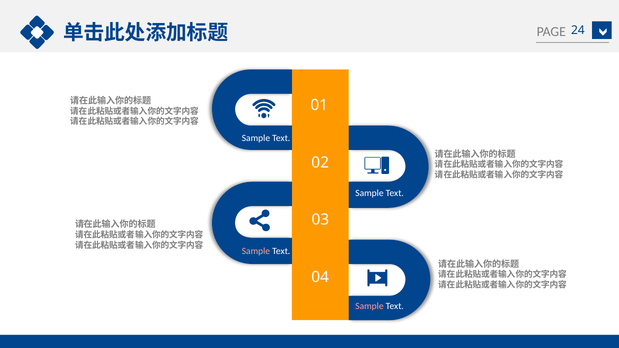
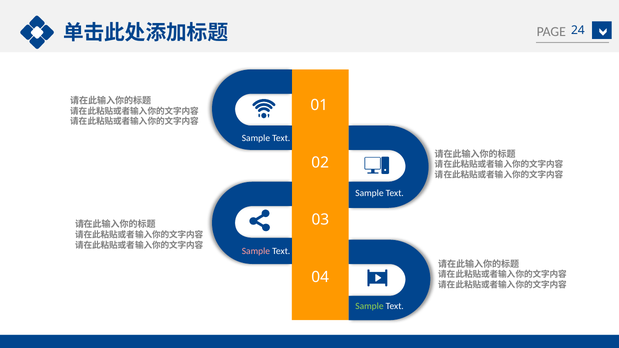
Sample at (369, 306) colour: pink -> light green
